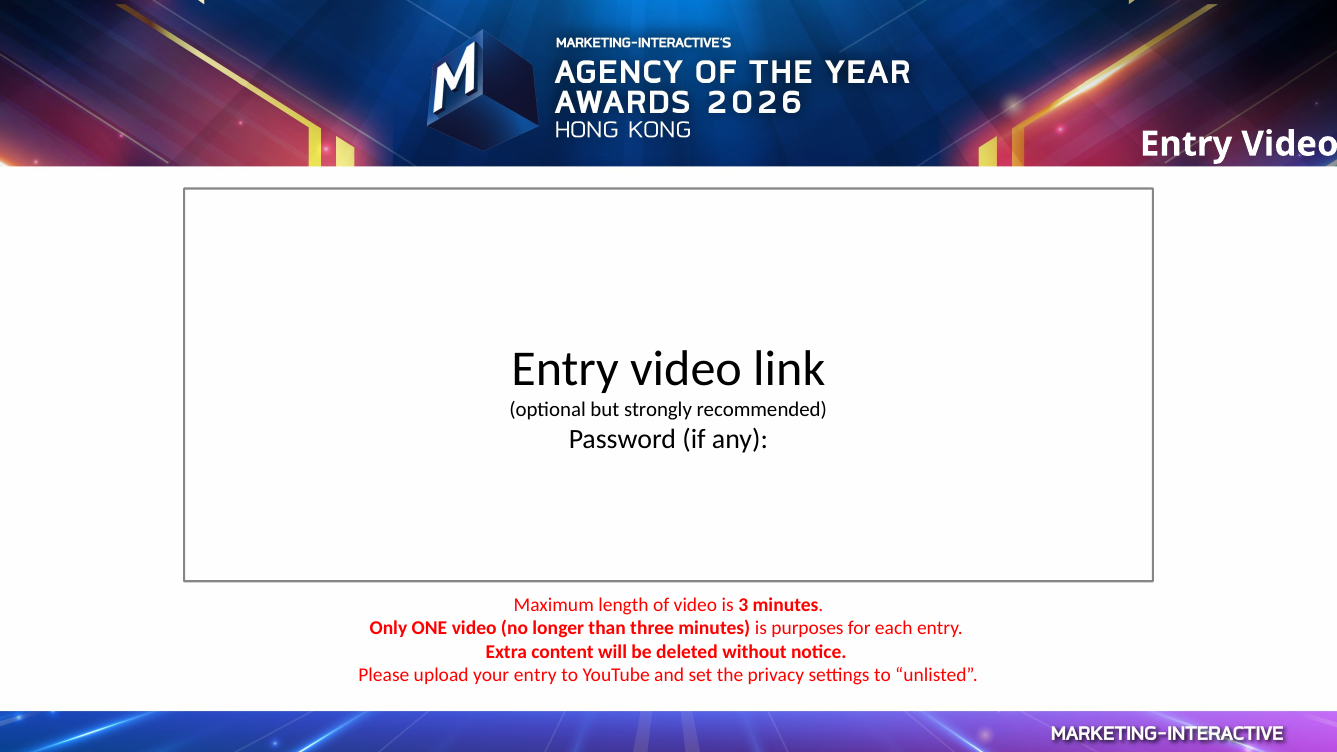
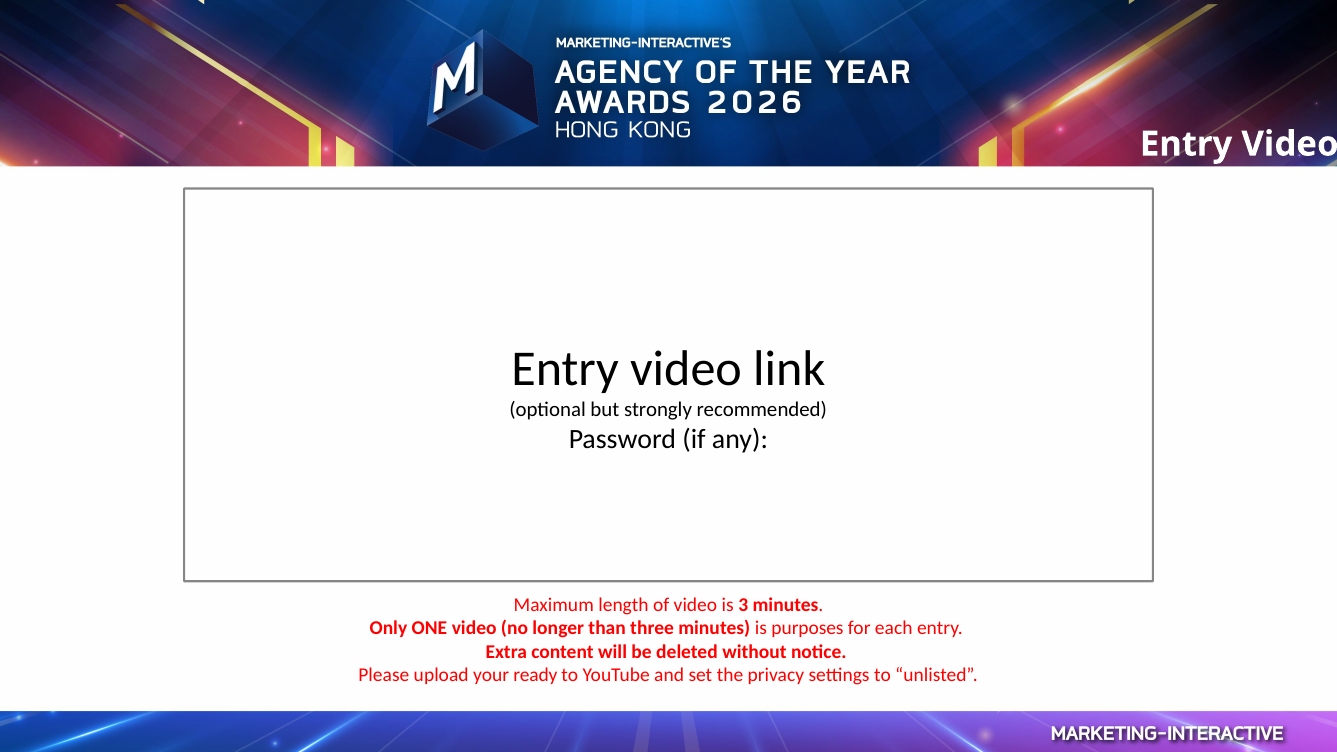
your entry: entry -> ready
